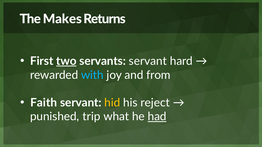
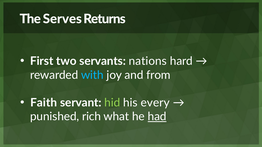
Makes: Makes -> Serves
two underline: present -> none
servants servant: servant -> nations
hid colour: yellow -> light green
reject: reject -> every
trip: trip -> rich
